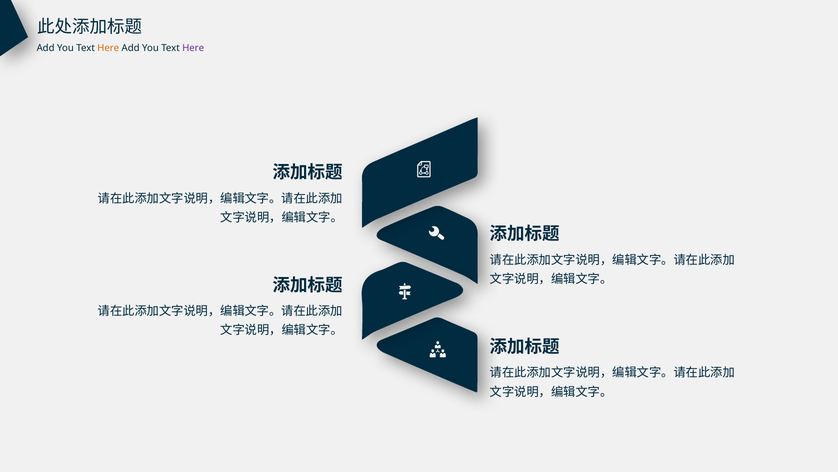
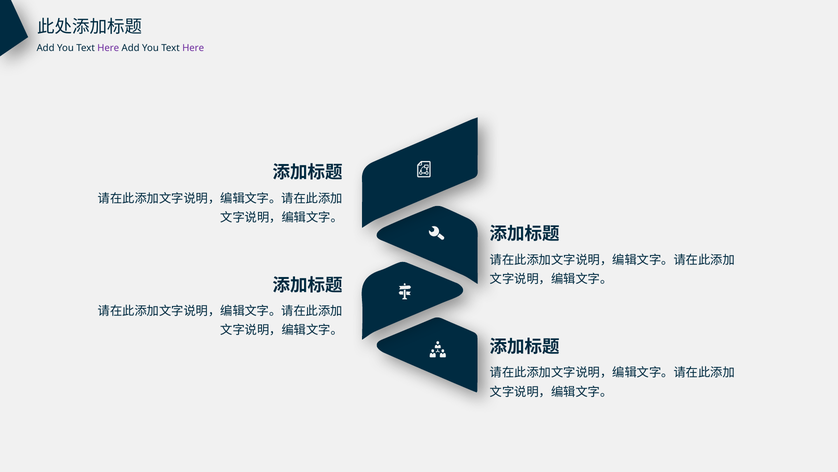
Here at (108, 48) colour: orange -> purple
